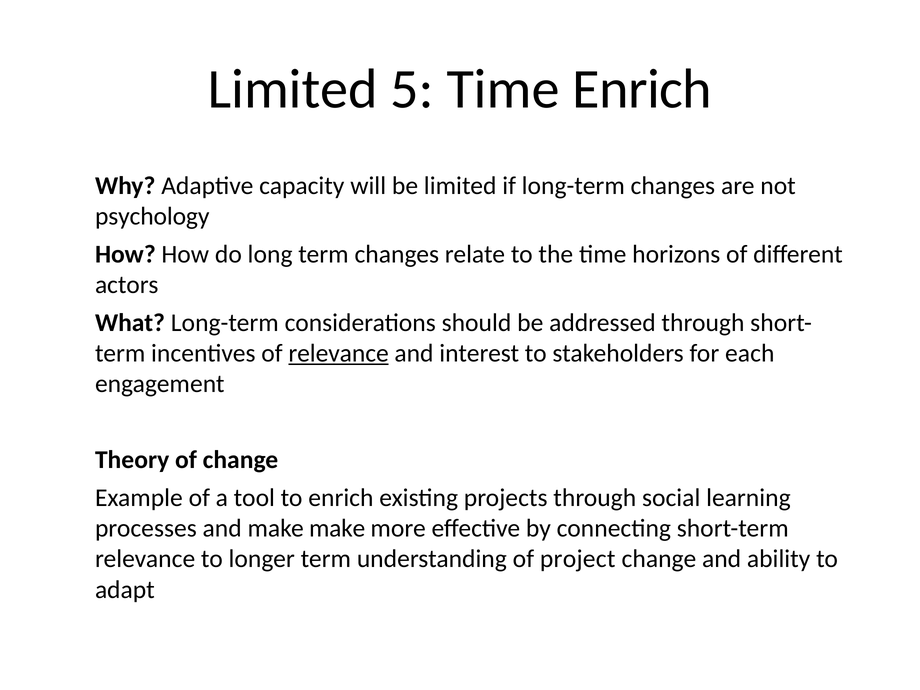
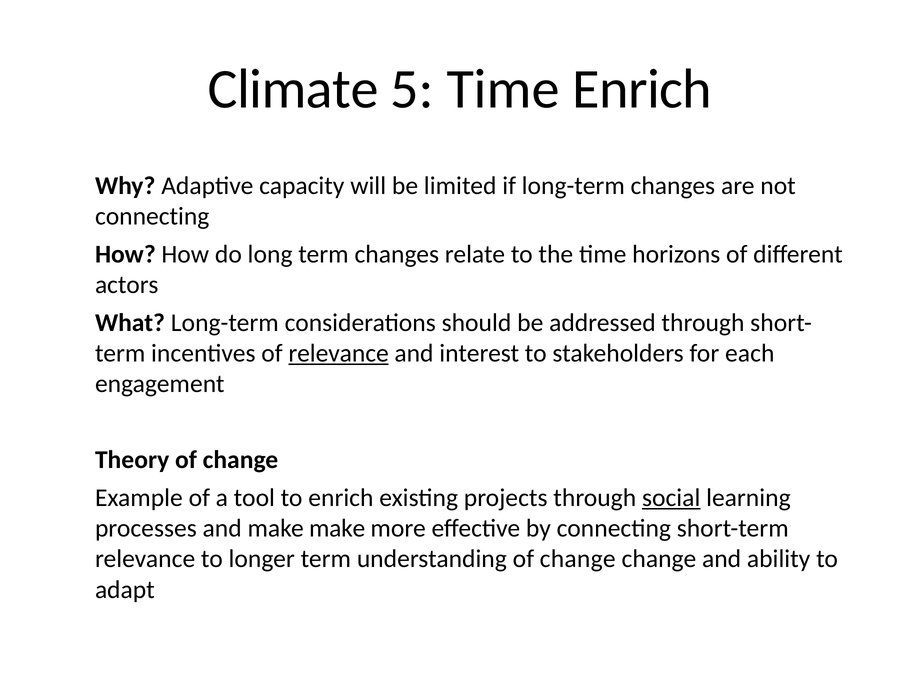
Limited at (293, 89): Limited -> Climate
psychology at (152, 216): psychology -> connecting
social underline: none -> present
understanding of project: project -> change
